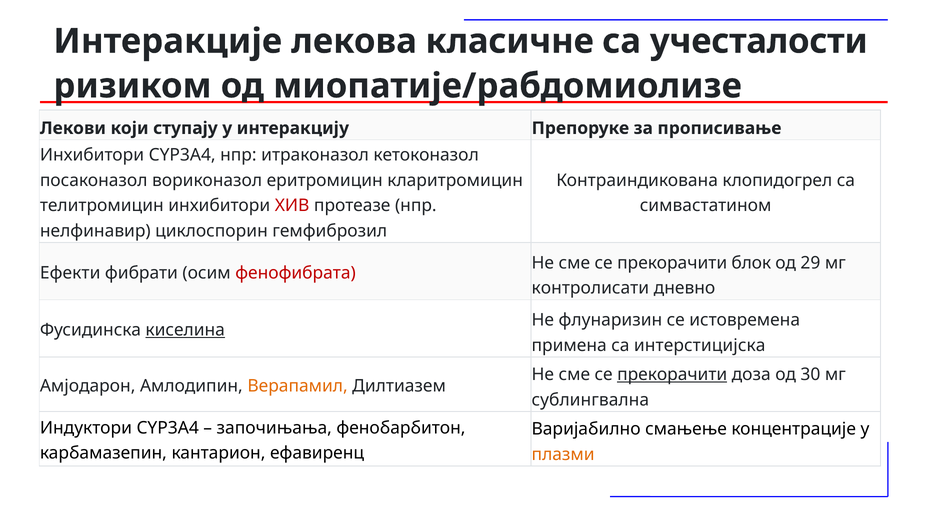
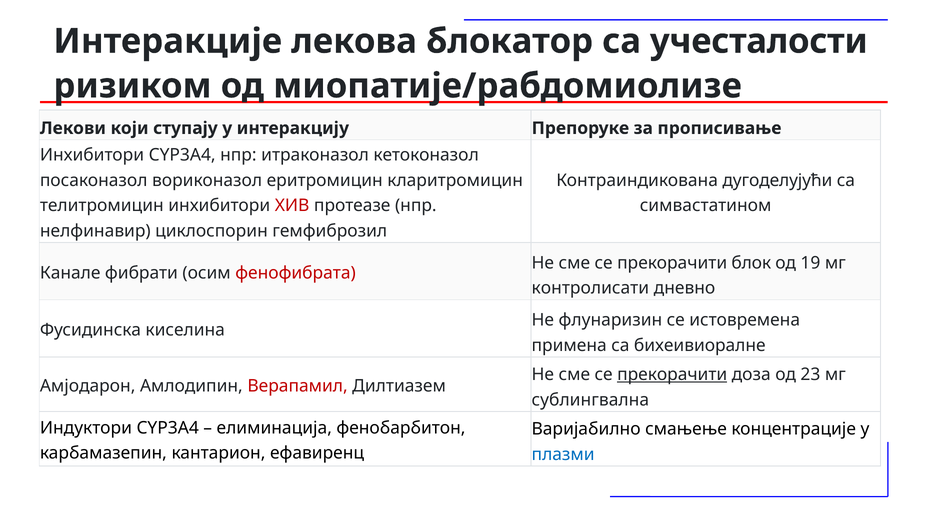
класичне: класичне -> блокатор
клопидогрел: клопидогрел -> дугоделујући
29: 29 -> 19
Ефекти: Ефекти -> Канале
киселина underline: present -> none
интерстицијска: интерстицијска -> бихеивиоралне
30: 30 -> 23
Верапамил colour: orange -> red
започињања: започињања -> елиминација
плазми colour: orange -> blue
